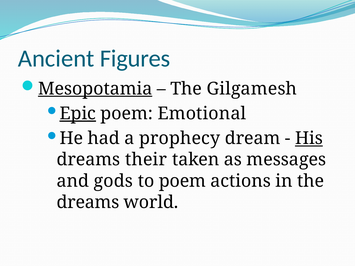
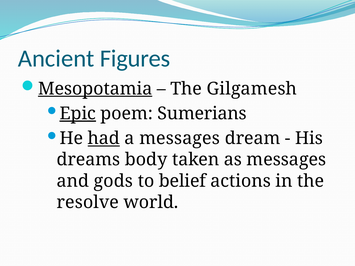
Emotional: Emotional -> Sumerians
had underline: none -> present
a prophecy: prophecy -> messages
His underline: present -> none
their: their -> body
to poem: poem -> belief
dreams at (88, 202): dreams -> resolve
